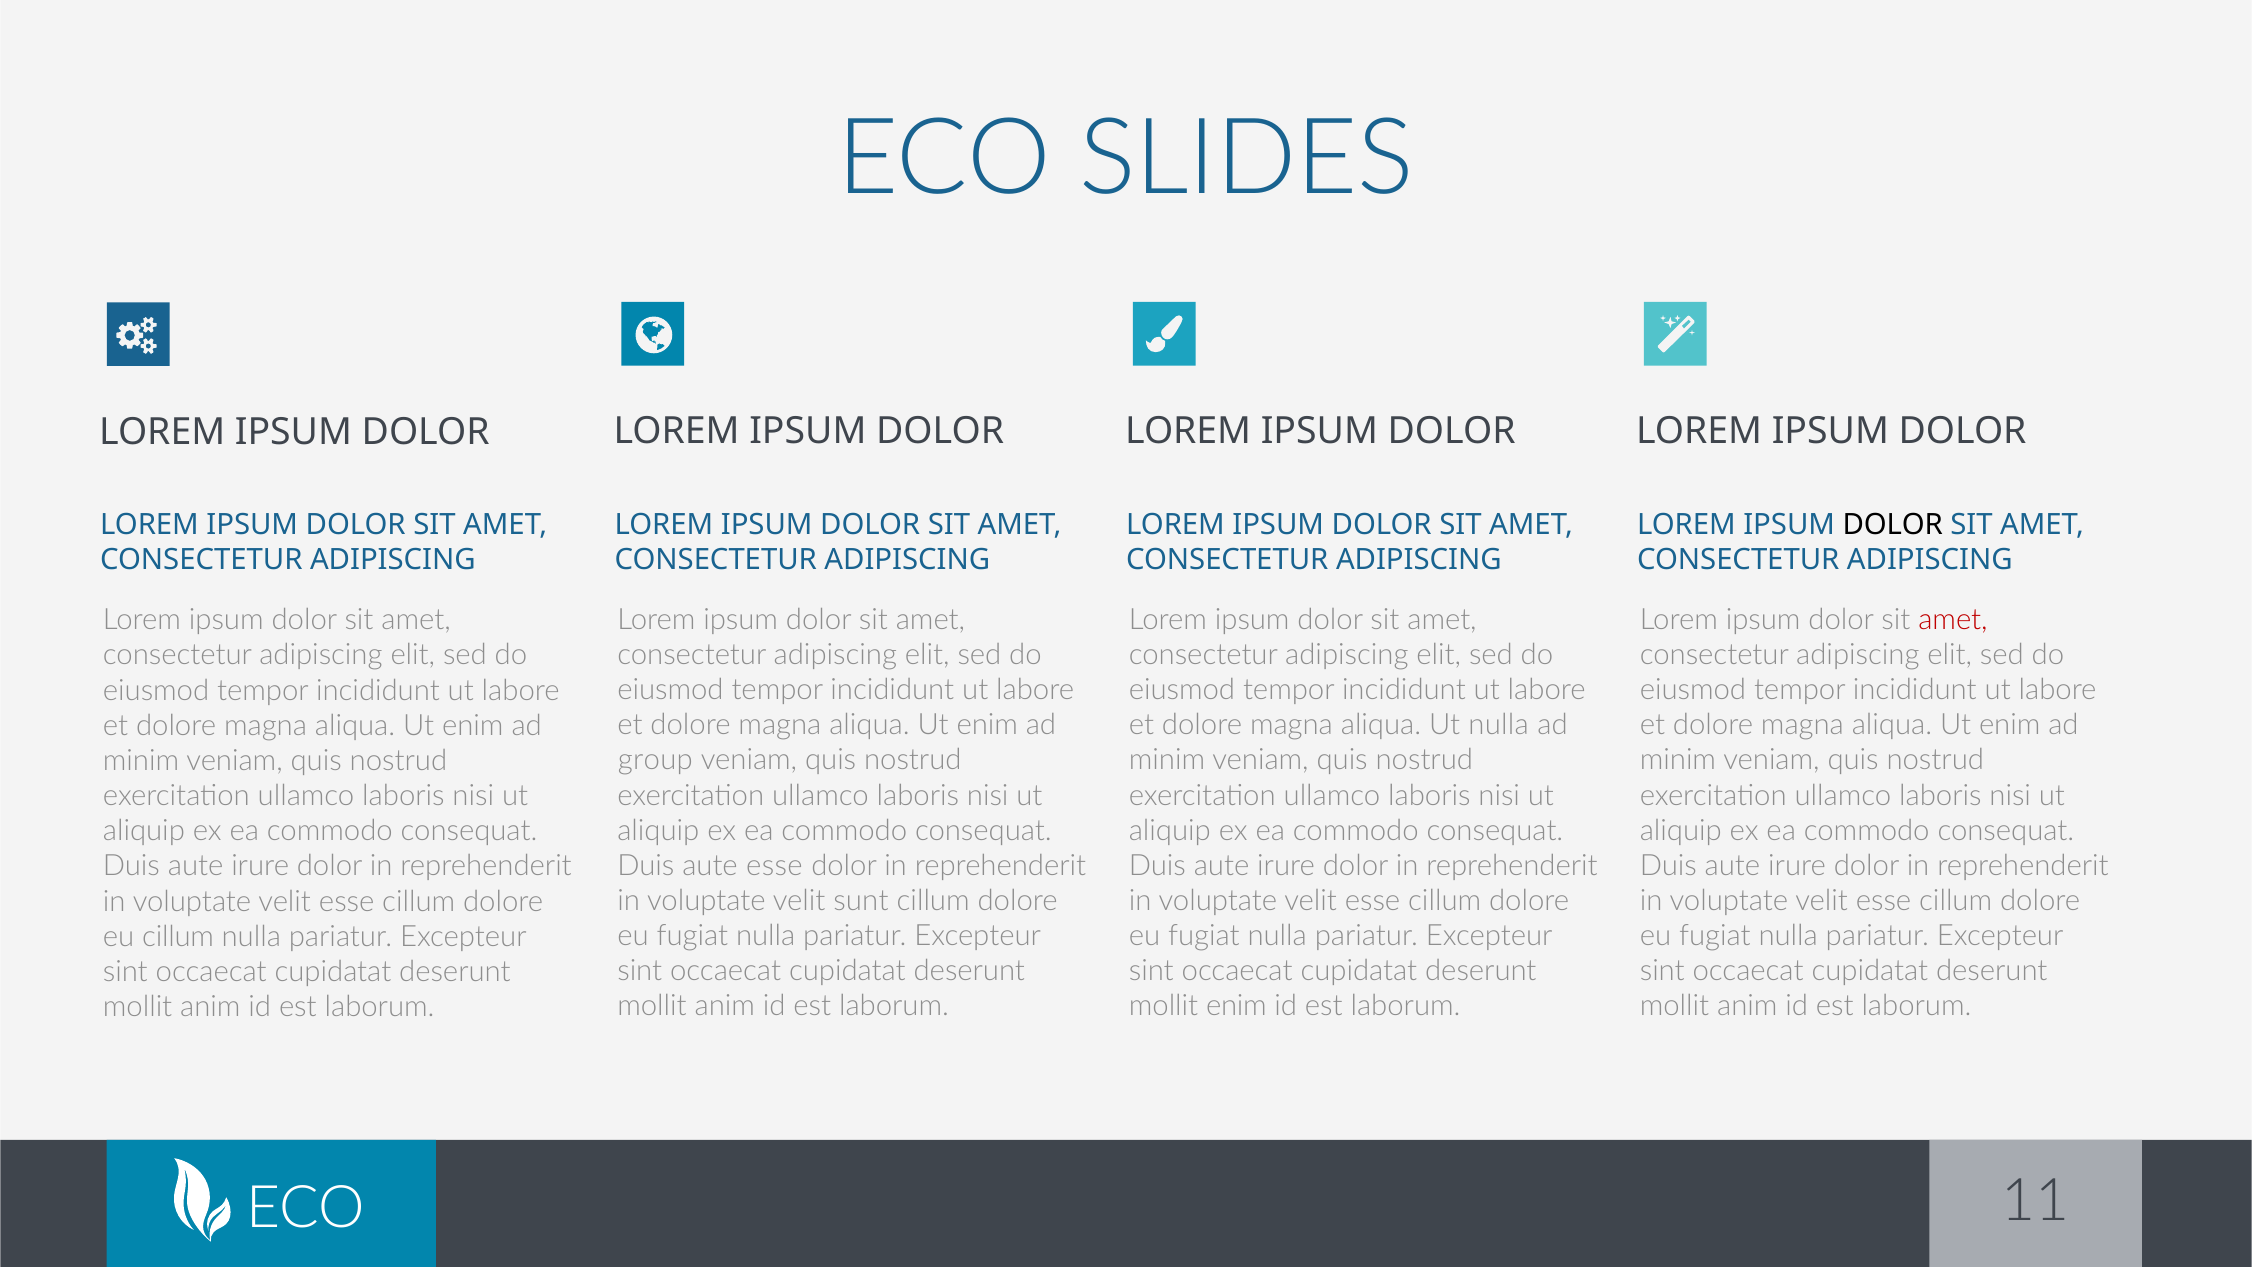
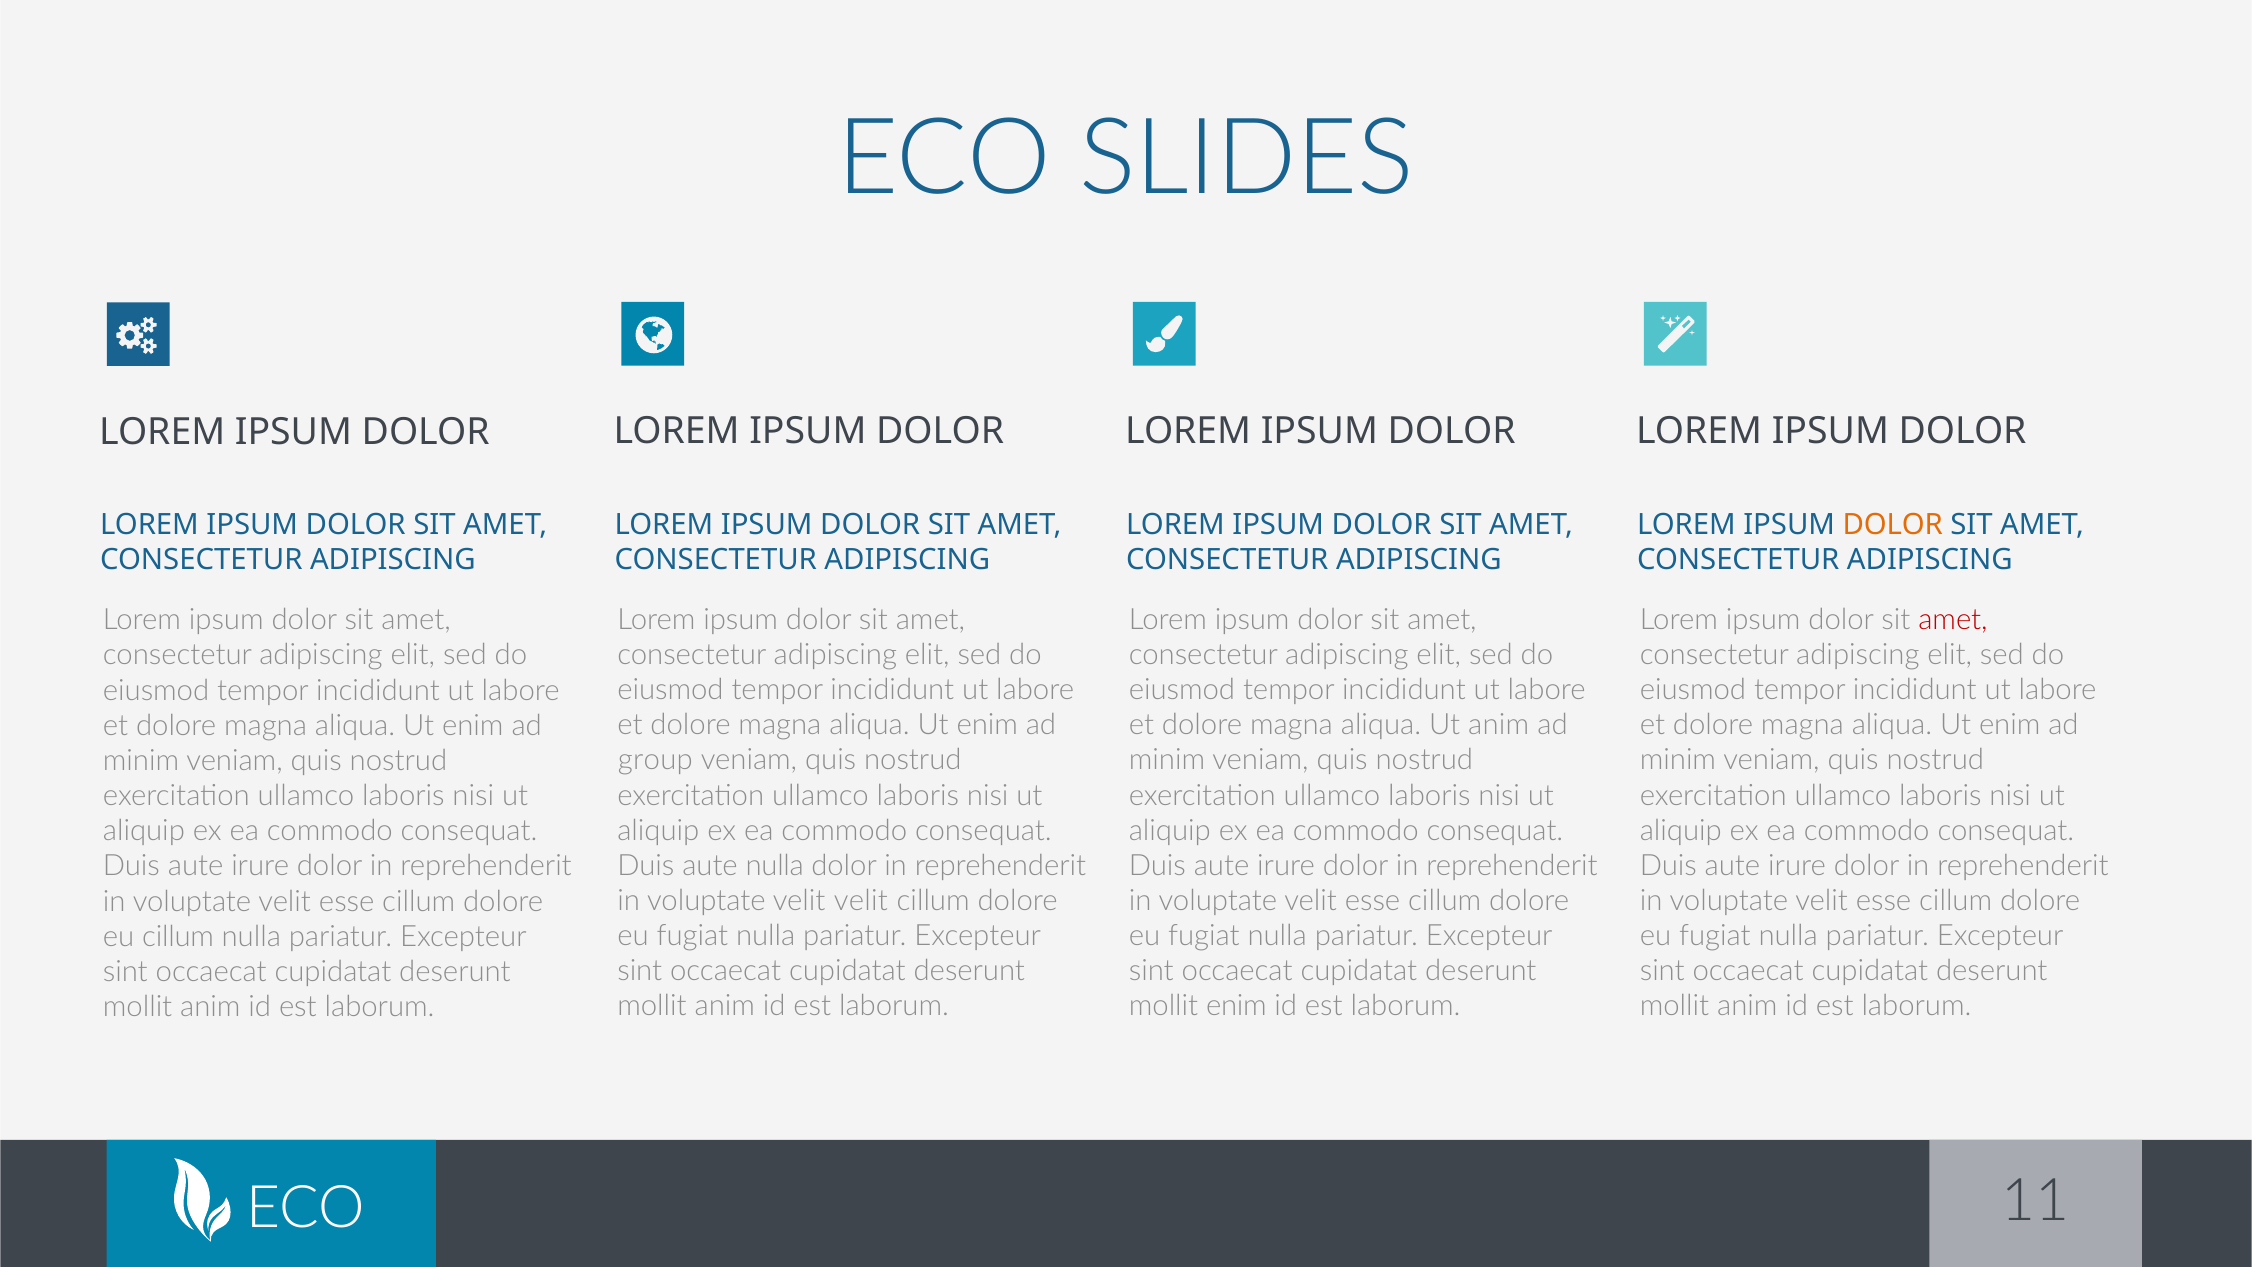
DOLOR at (1893, 525) colour: black -> orange
Ut nulla: nulla -> anim
aute esse: esse -> nulla
velit sunt: sunt -> velit
